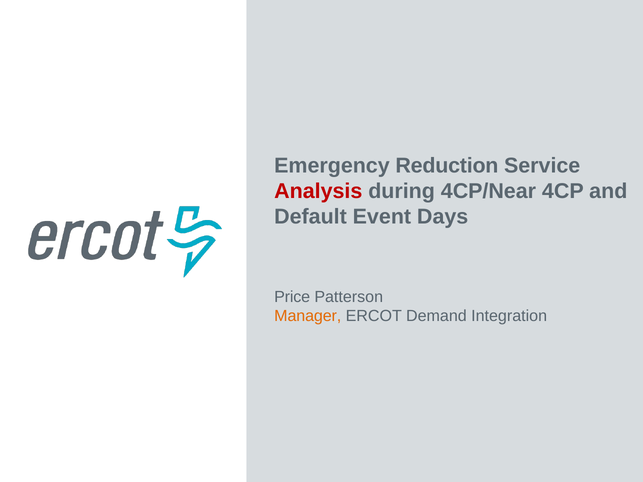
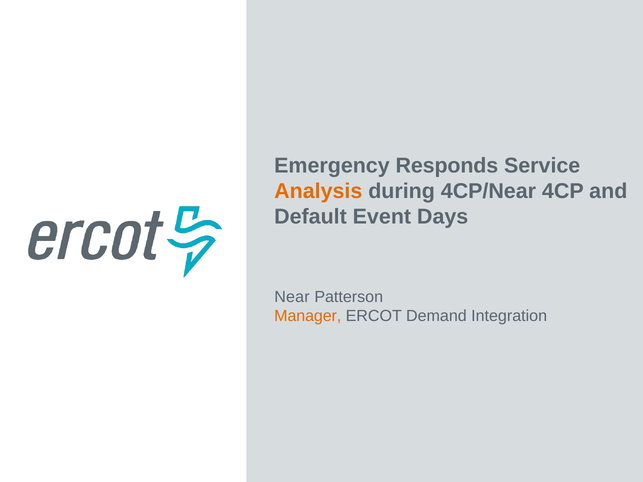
Reduction: Reduction -> Responds
Analysis colour: red -> orange
Price: Price -> Near
